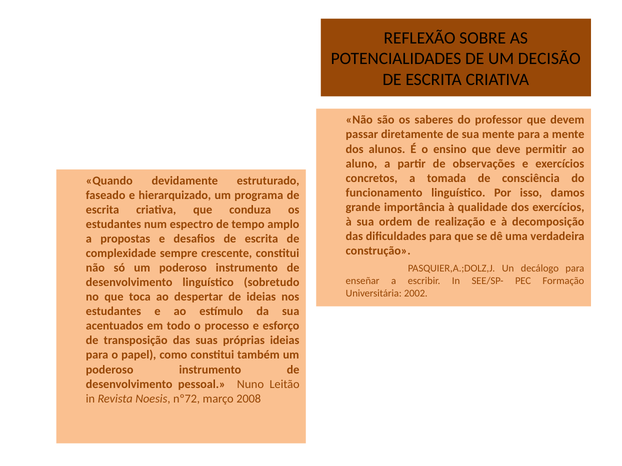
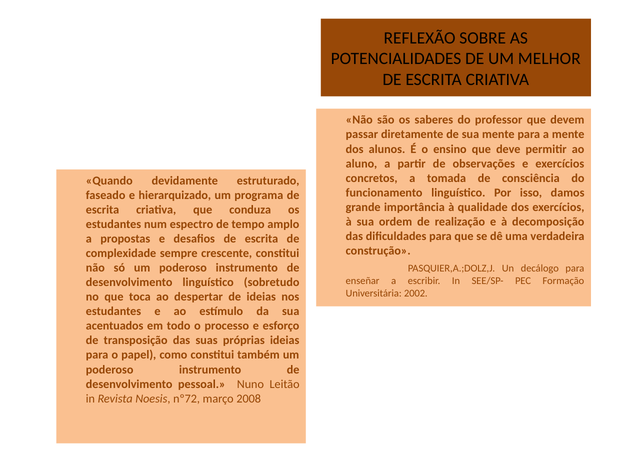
DECISÃO: DECISÃO -> MELHOR
